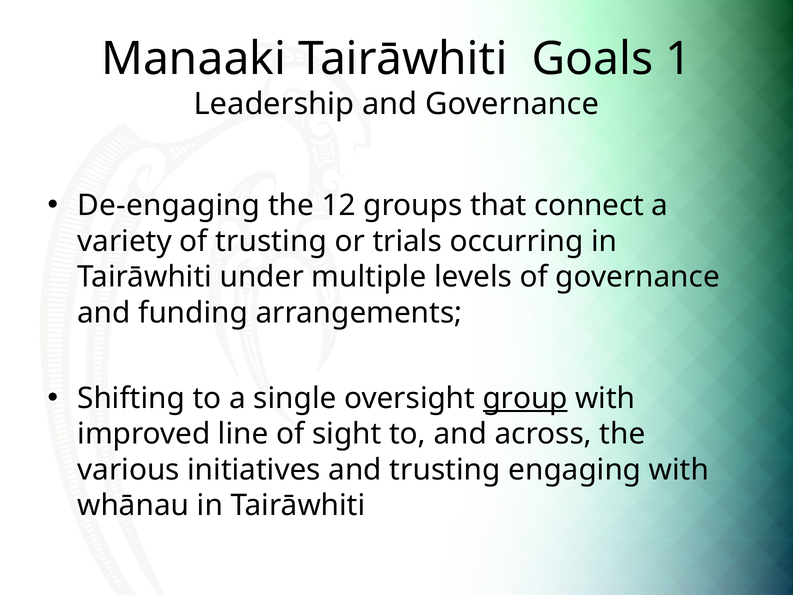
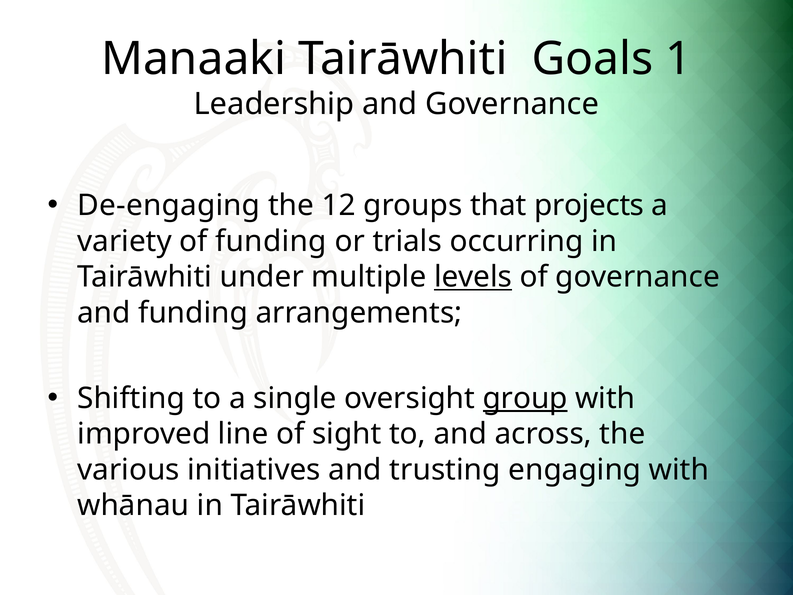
connect: connect -> projects
of trusting: trusting -> funding
levels underline: none -> present
